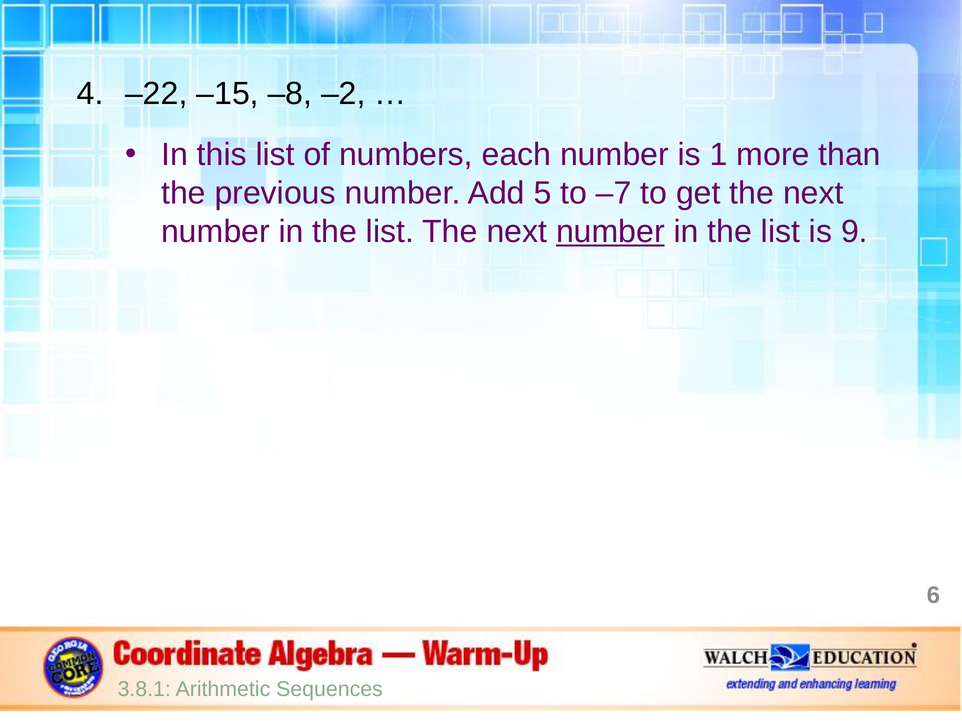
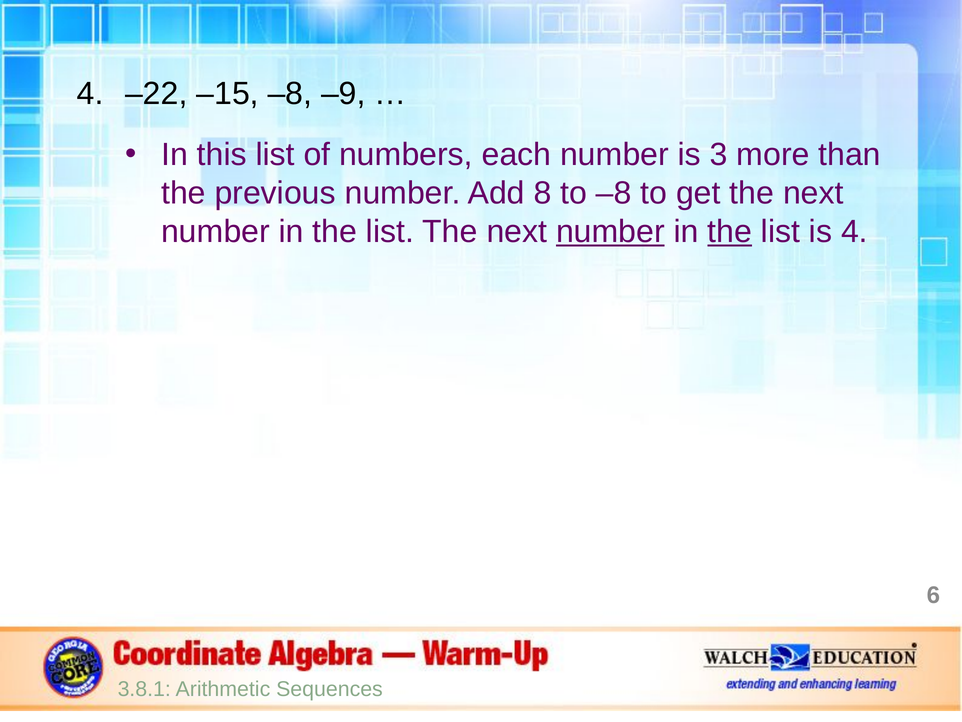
–2: –2 -> –9
1: 1 -> 3
5: 5 -> 8
to –7: –7 -> –8
the at (730, 232) underline: none -> present
is 9: 9 -> 4
